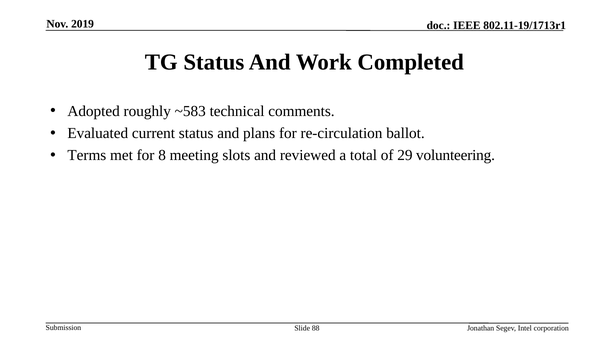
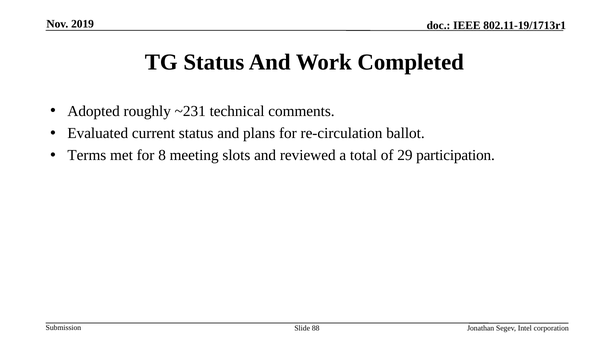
~583: ~583 -> ~231
volunteering: volunteering -> participation
